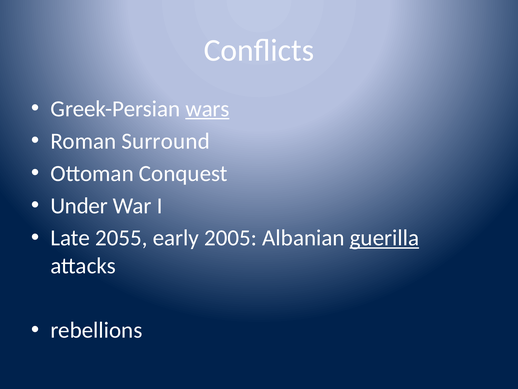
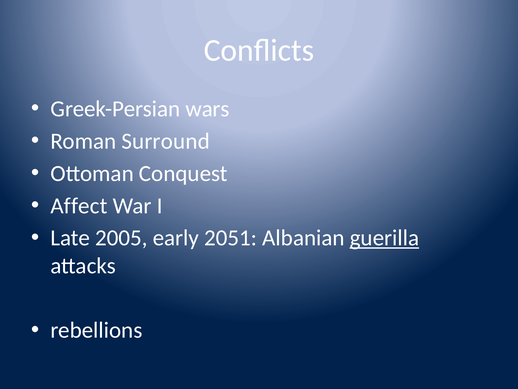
wars underline: present -> none
Under: Under -> Affect
2055: 2055 -> 2005
2005: 2005 -> 2051
